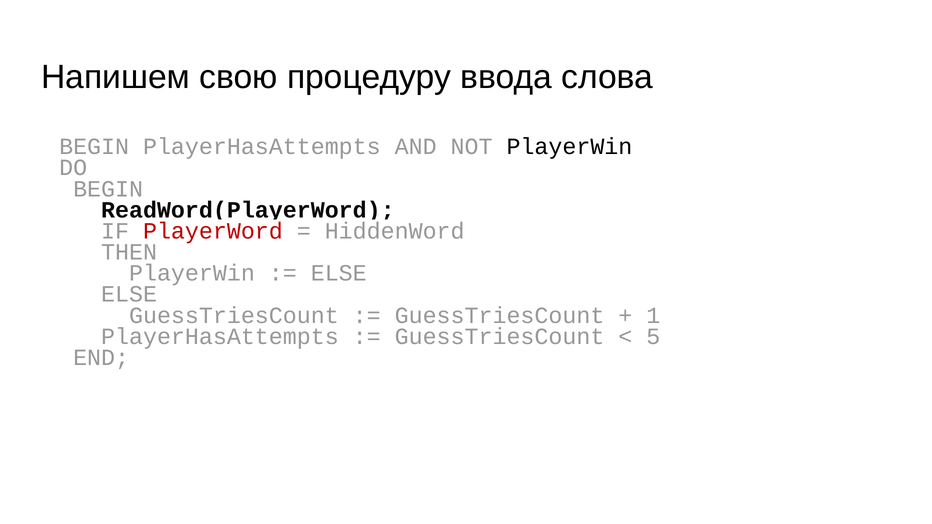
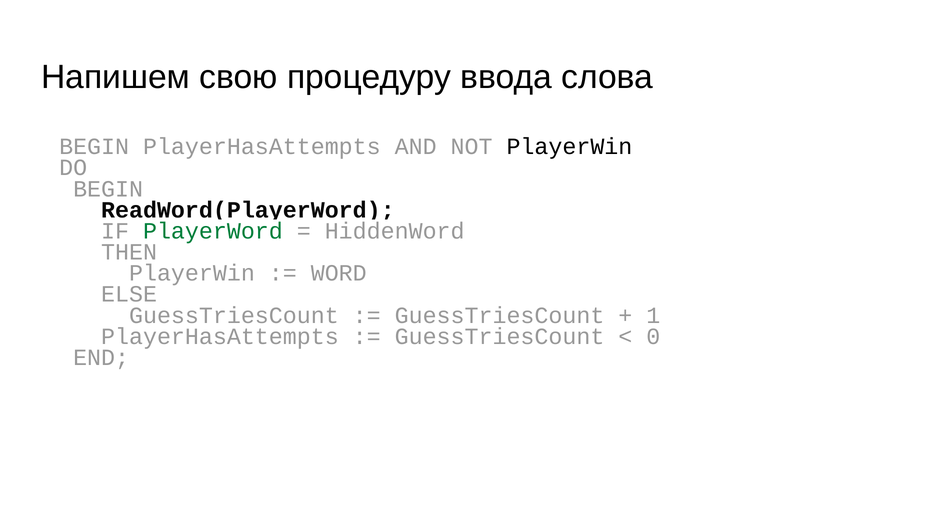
PlayerWord colour: red -> green
ELSE at (339, 273): ELSE -> WORD
5: 5 -> 0
